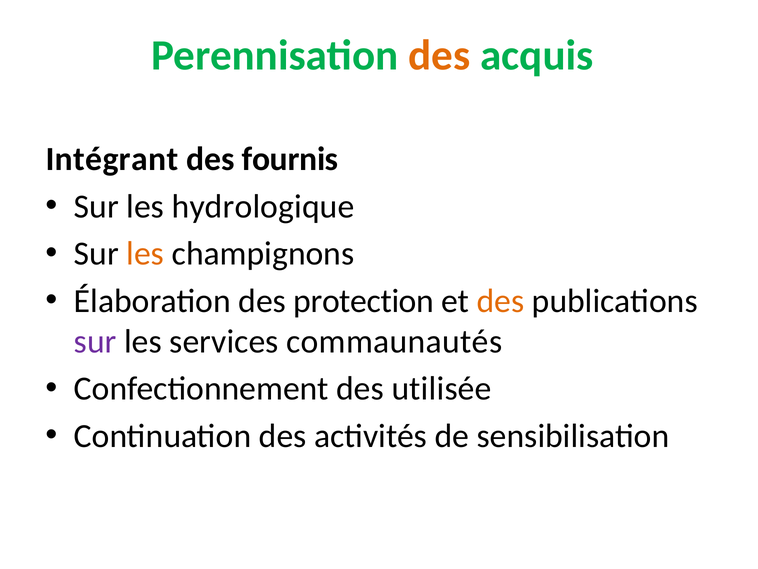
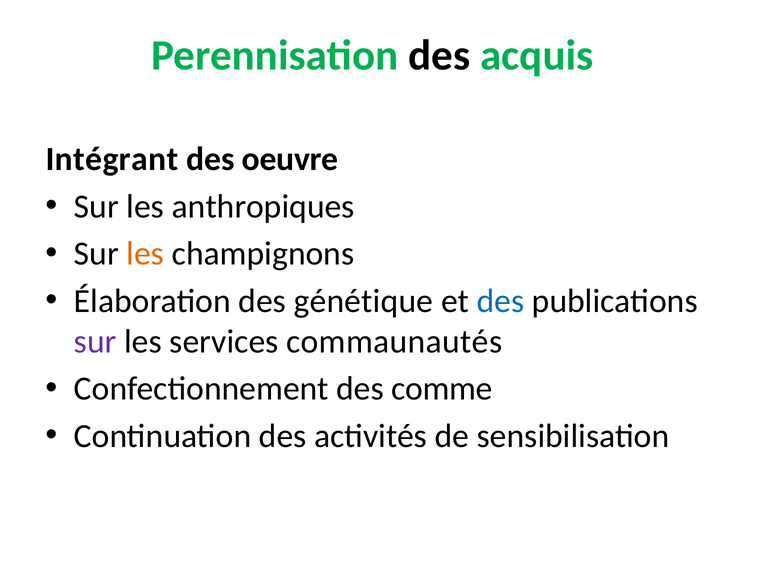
des at (439, 55) colour: orange -> black
fournis: fournis -> oeuvre
hydrologique: hydrologique -> anthropiques
protection: protection -> génétique
des at (500, 301) colour: orange -> blue
utilisée: utilisée -> comme
